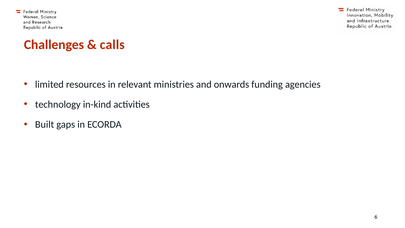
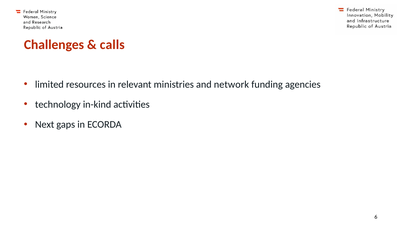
onwards: onwards -> network
Built: Built -> Next
